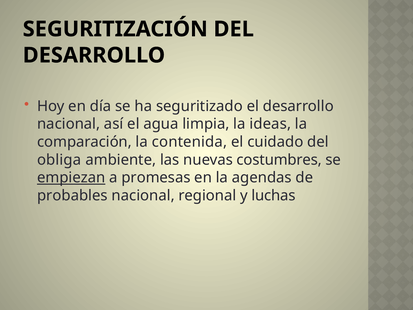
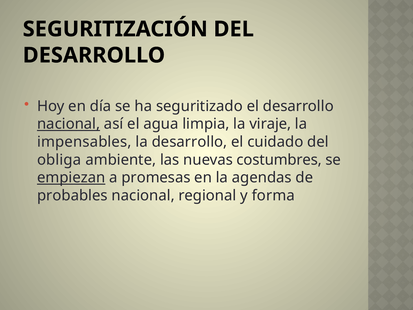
nacional at (69, 124) underline: none -> present
ideas: ideas -> viraje
comparación: comparación -> impensables
la contenida: contenida -> desarrollo
luchas: luchas -> forma
